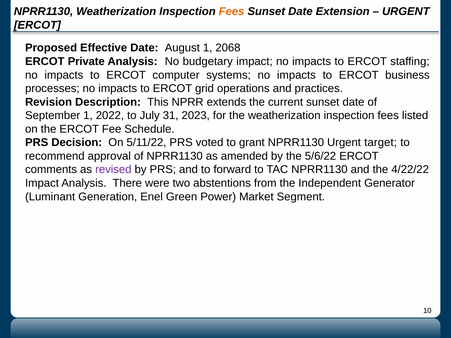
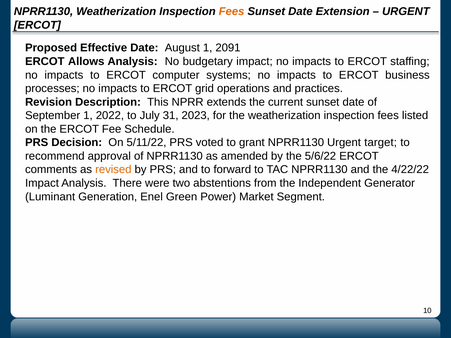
2068: 2068 -> 2091
Private: Private -> Allows
revised colour: purple -> orange
